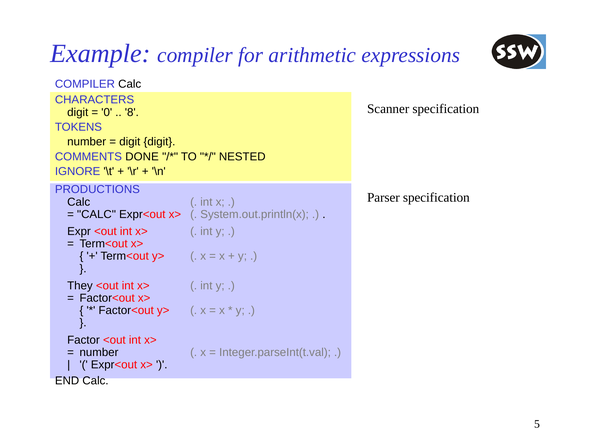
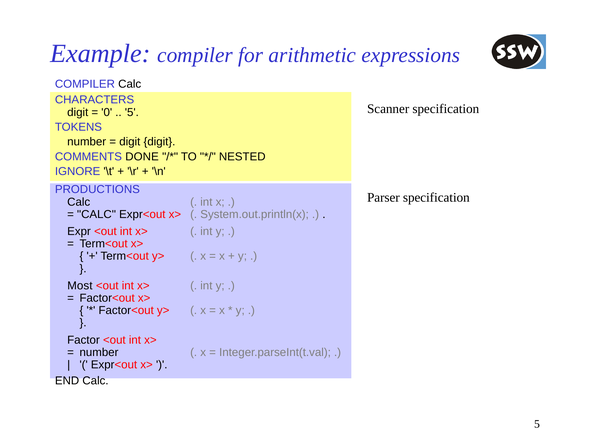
8 at (132, 112): 8 -> 5
They: They -> Most
